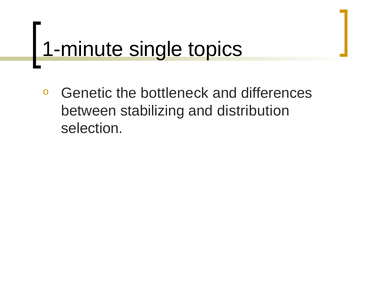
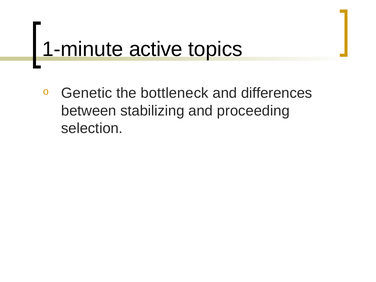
single: single -> active
distribution: distribution -> proceeding
